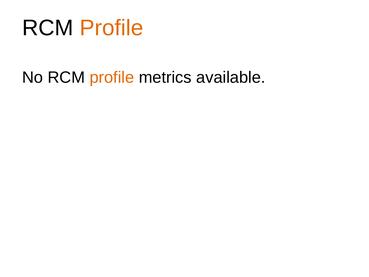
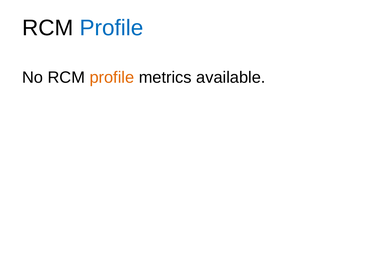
Profile at (112, 28) colour: orange -> blue
